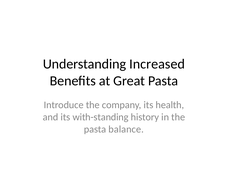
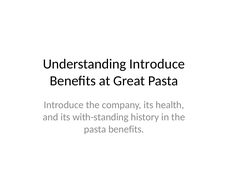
Understanding Increased: Increased -> Introduce
pasta balance: balance -> benefits
